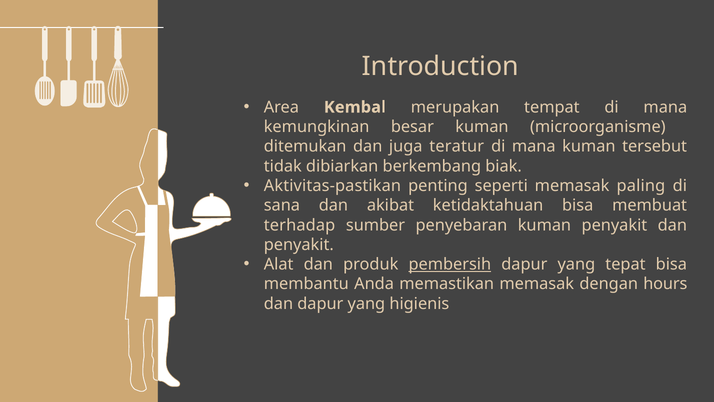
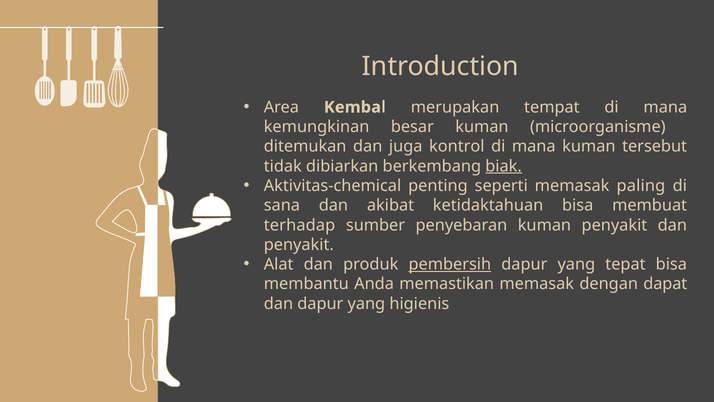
teratur: teratur -> kontrol
biak underline: none -> present
Aktivitas-pastikan: Aktivitas-pastikan -> Aktivitas-chemical
hours: hours -> dapat
